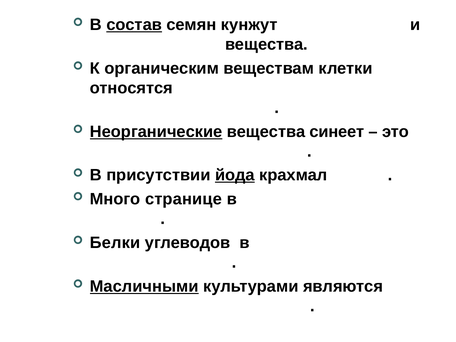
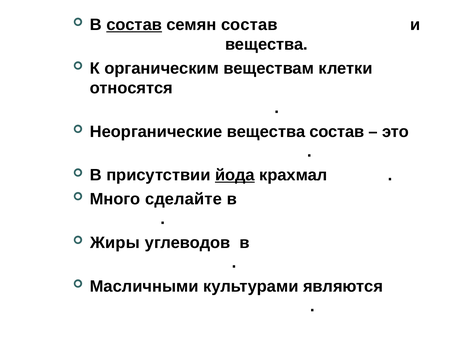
семян кунжут: кунжут -> состав
Неорганические at (156, 132) underline: present -> none
вещества синеет: синеет -> состав
странице: странице -> сделайте
Белки at (115, 243): Белки -> Жиры
Масличными underline: present -> none
